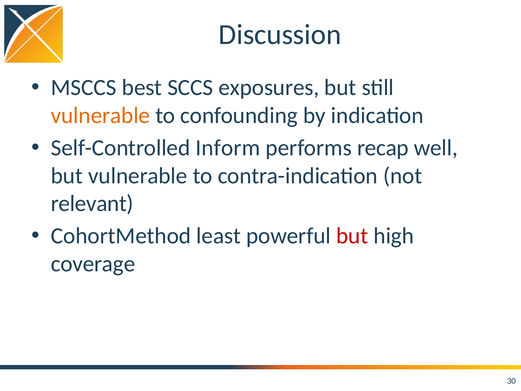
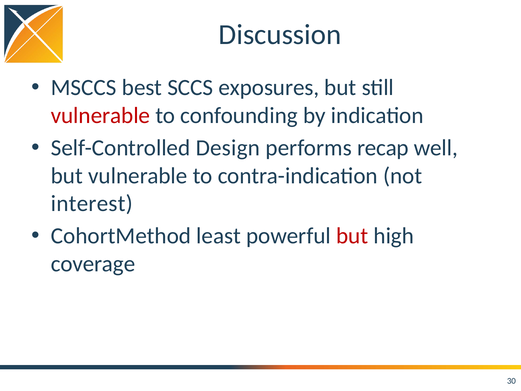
vulnerable at (100, 115) colour: orange -> red
Inform: Inform -> Design
relevant: relevant -> interest
